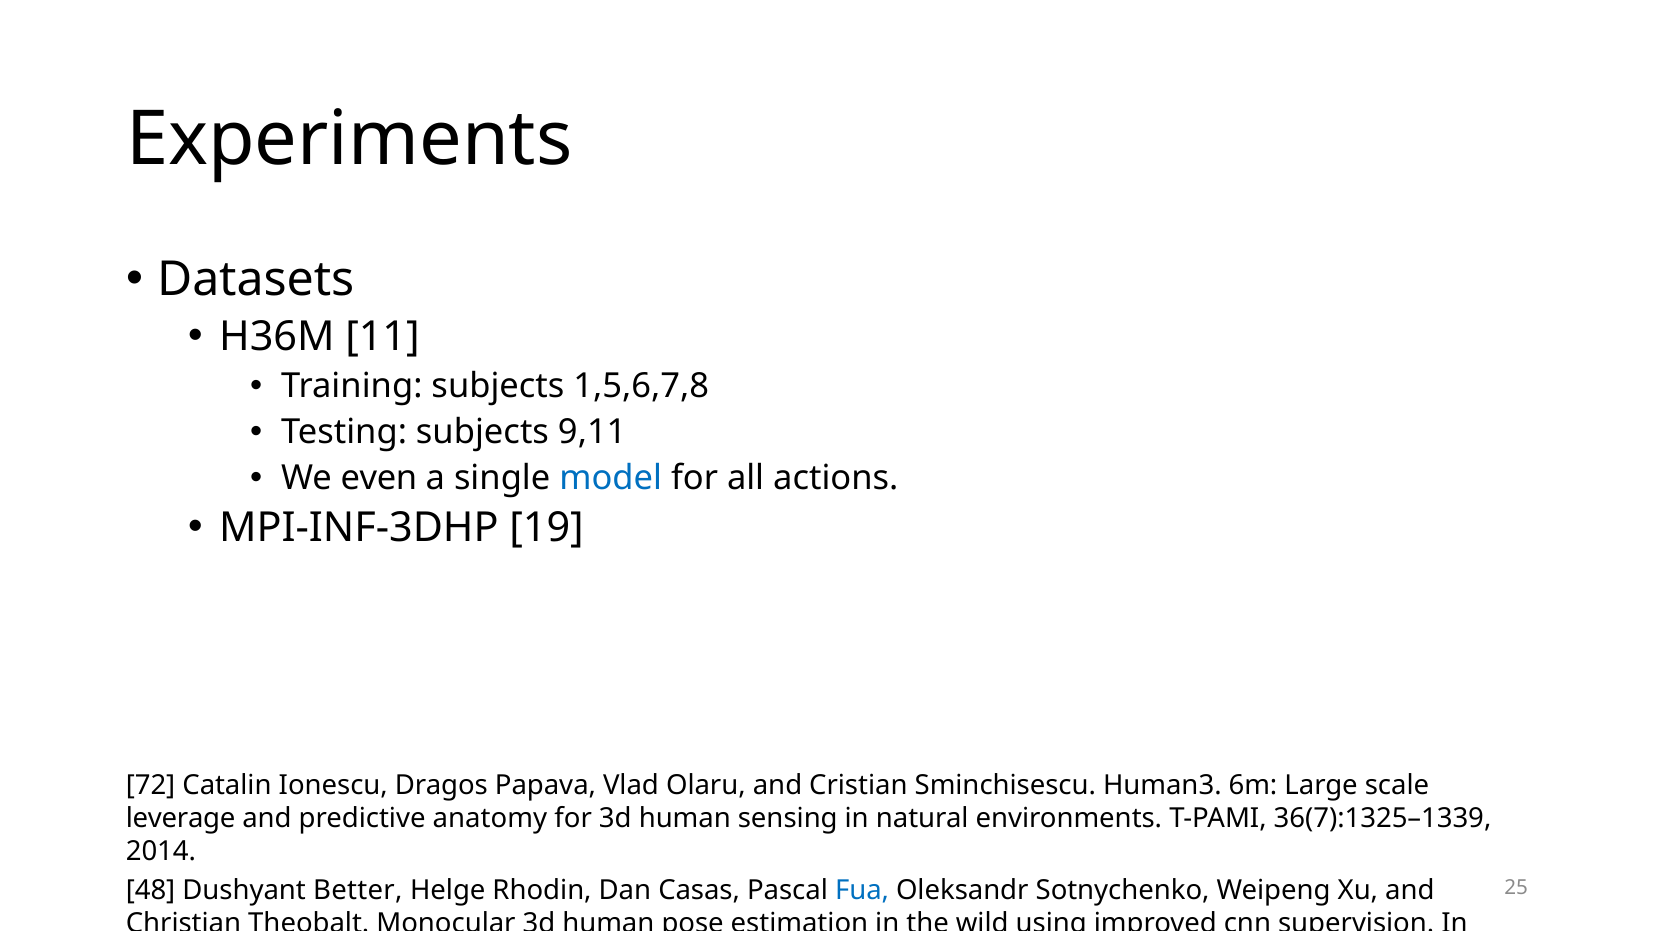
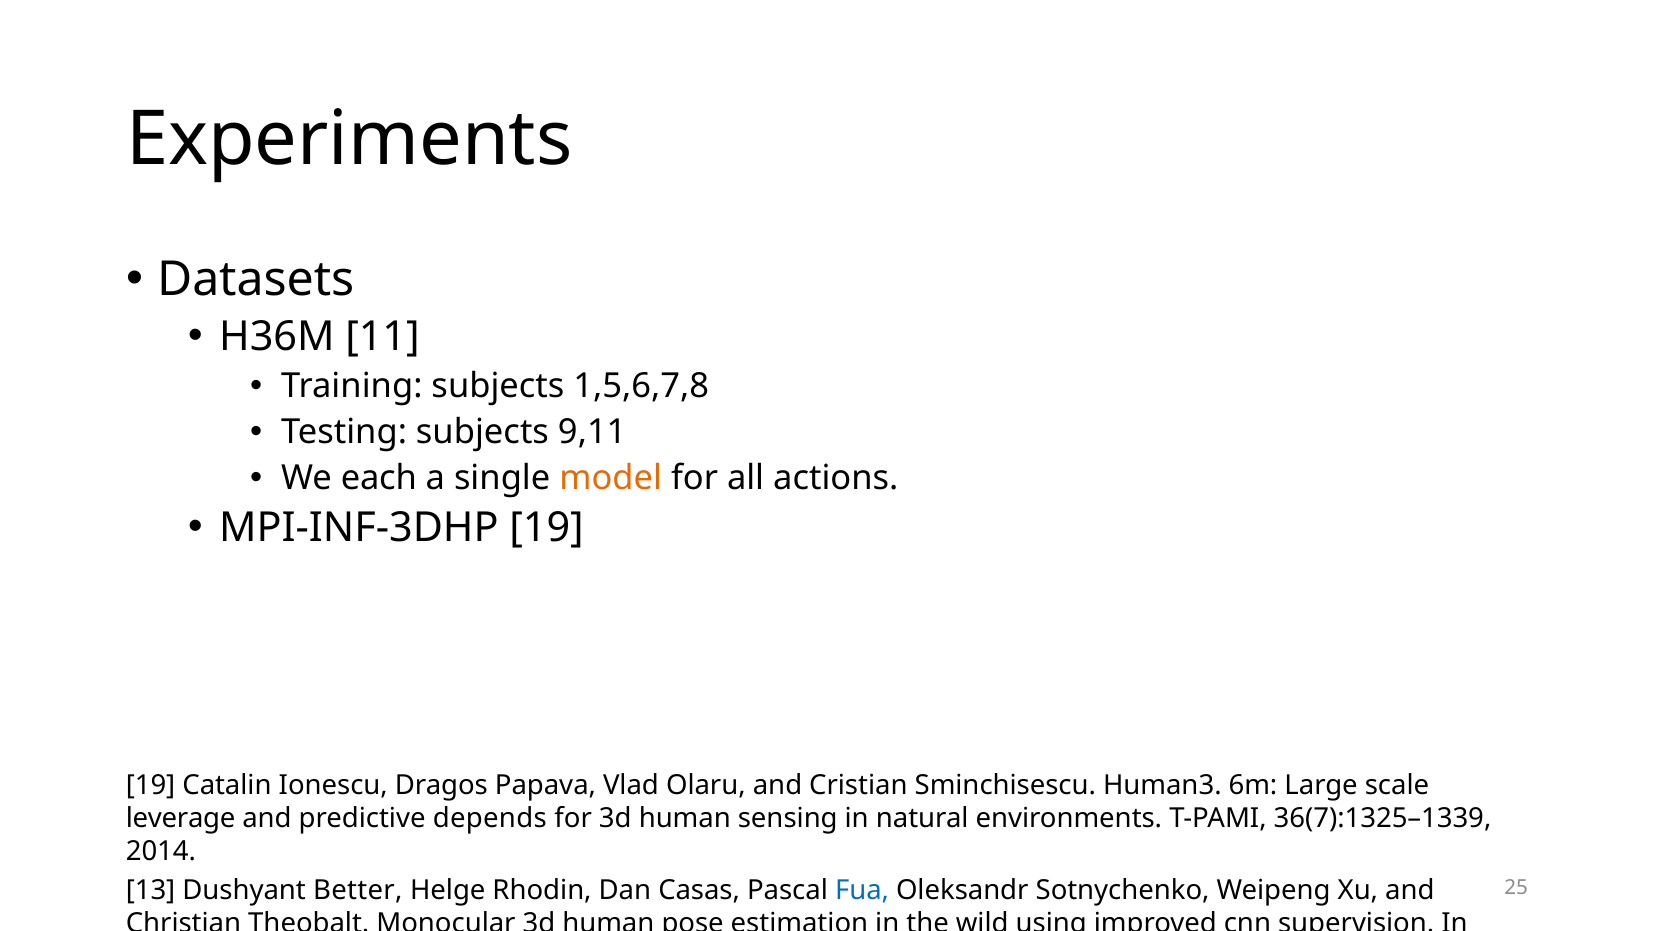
even: even -> each
model colour: blue -> orange
72 at (151, 785): 72 -> 19
anatomy: anatomy -> depends
48: 48 -> 13
